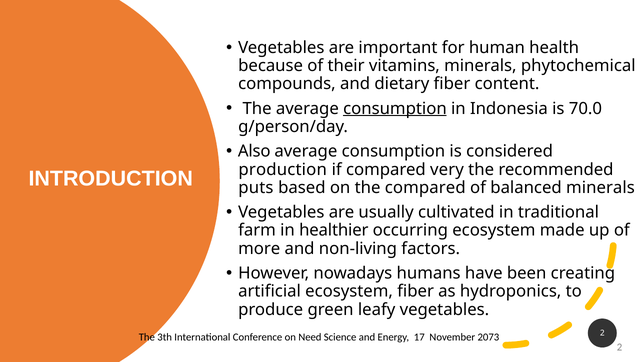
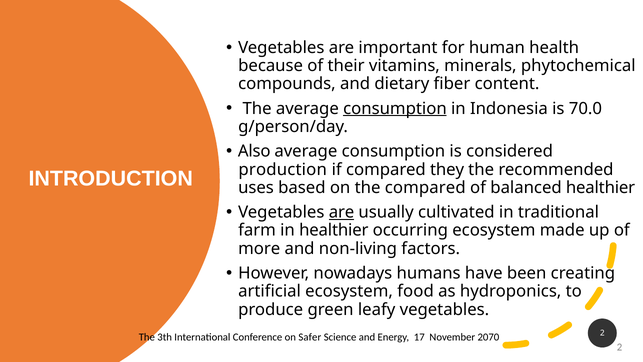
very: very -> they
puts: puts -> uses
balanced minerals: minerals -> healthier
are at (342, 212) underline: none -> present
ecosystem fiber: fiber -> food
Need: Need -> Safer
2073: 2073 -> 2070
